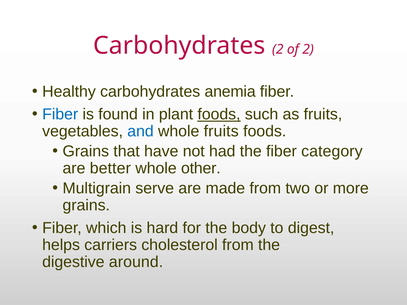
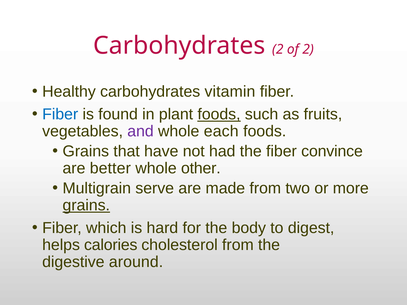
anemia: anemia -> vitamin
and colour: blue -> purple
whole fruits: fruits -> each
category: category -> convince
grains at (86, 205) underline: none -> present
carriers: carriers -> calories
